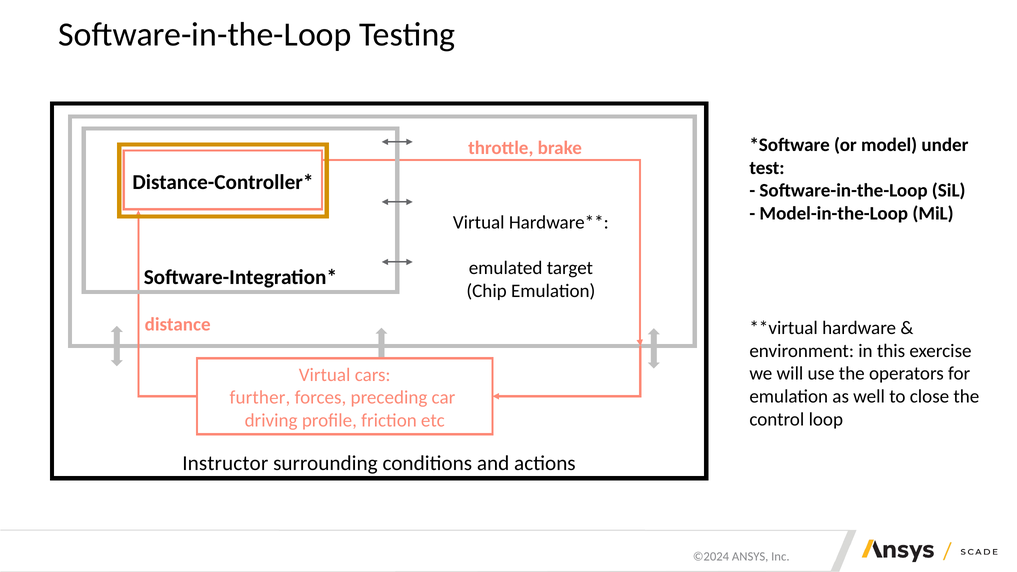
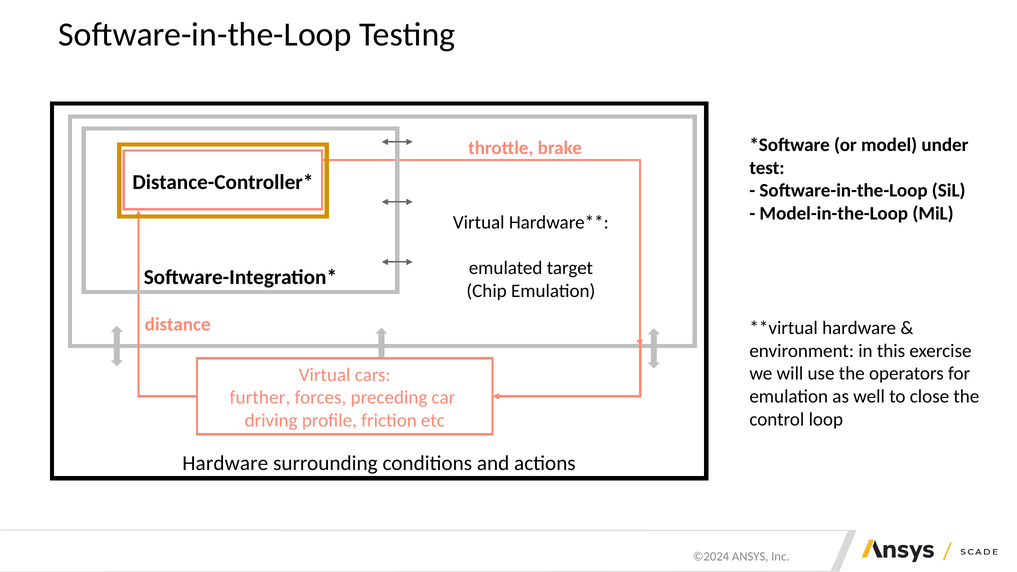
Instructor at (225, 463): Instructor -> Hardware
